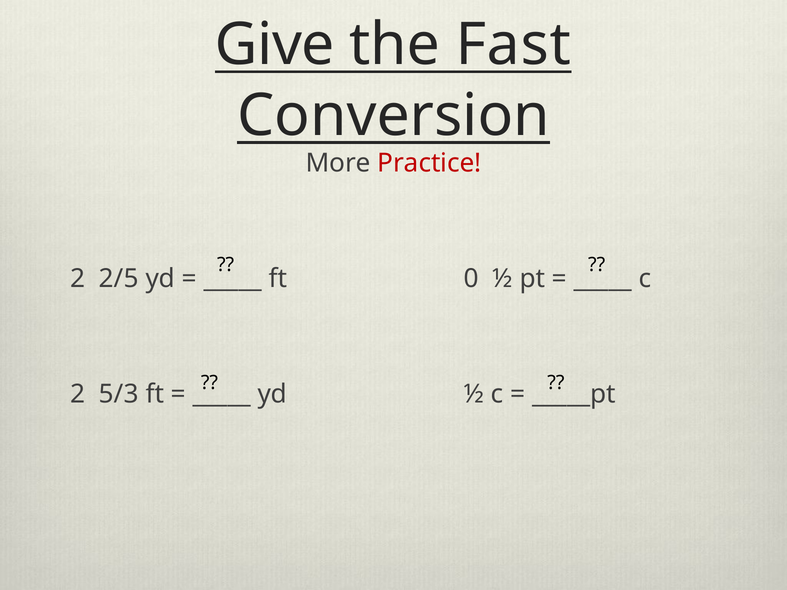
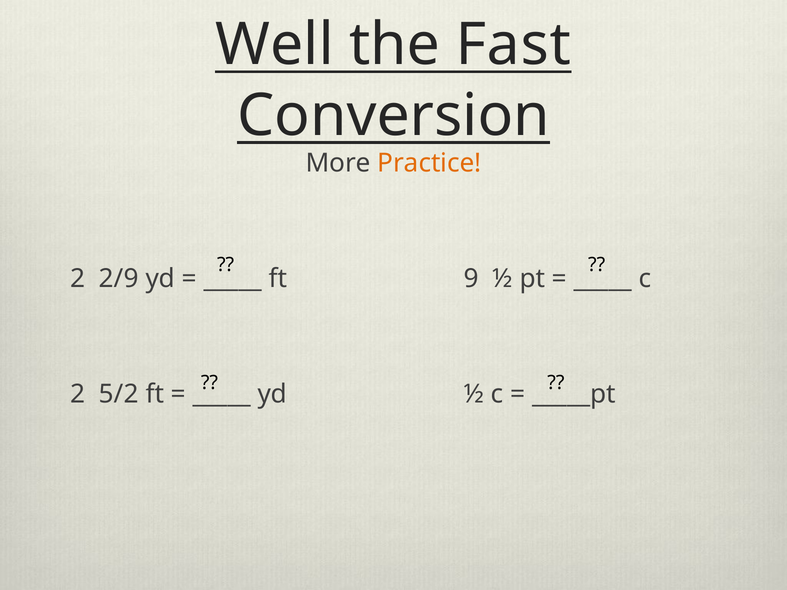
Give: Give -> Well
Practice colour: red -> orange
2/5: 2/5 -> 2/9
0: 0 -> 9
5/3: 5/3 -> 5/2
